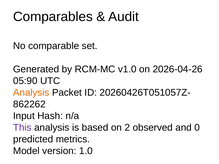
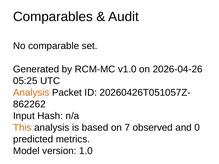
05:90: 05:90 -> 05:25
This colour: purple -> orange
2: 2 -> 7
